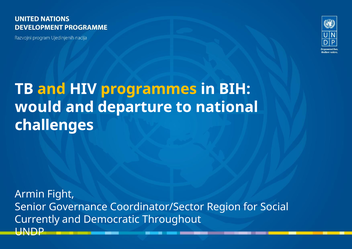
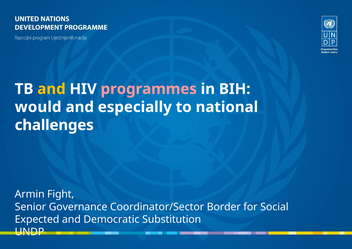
programmes colour: yellow -> pink
departure: departure -> especially
Region: Region -> Border
Currently: Currently -> Expected
Throughout: Throughout -> Substitution
